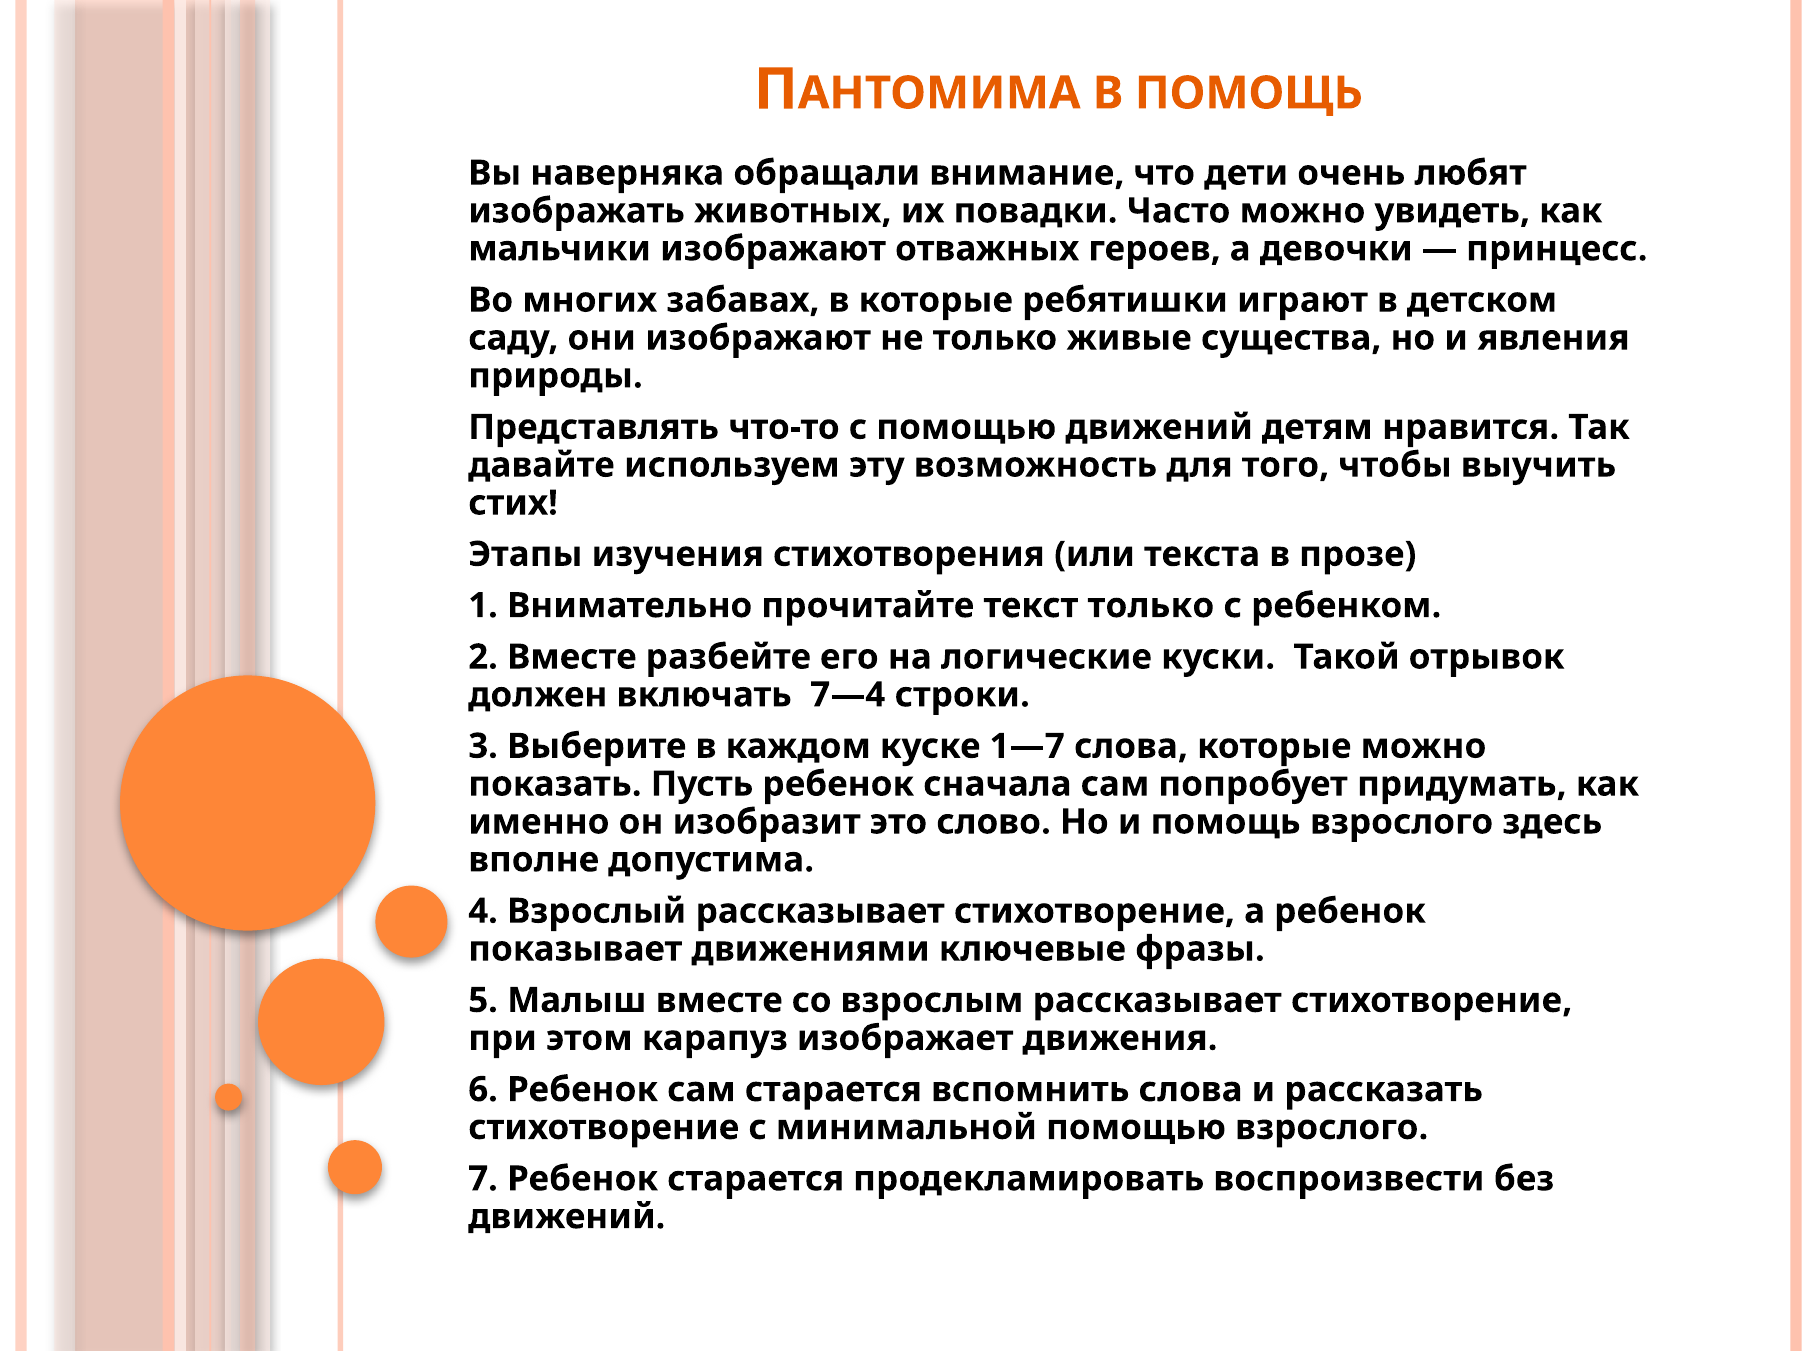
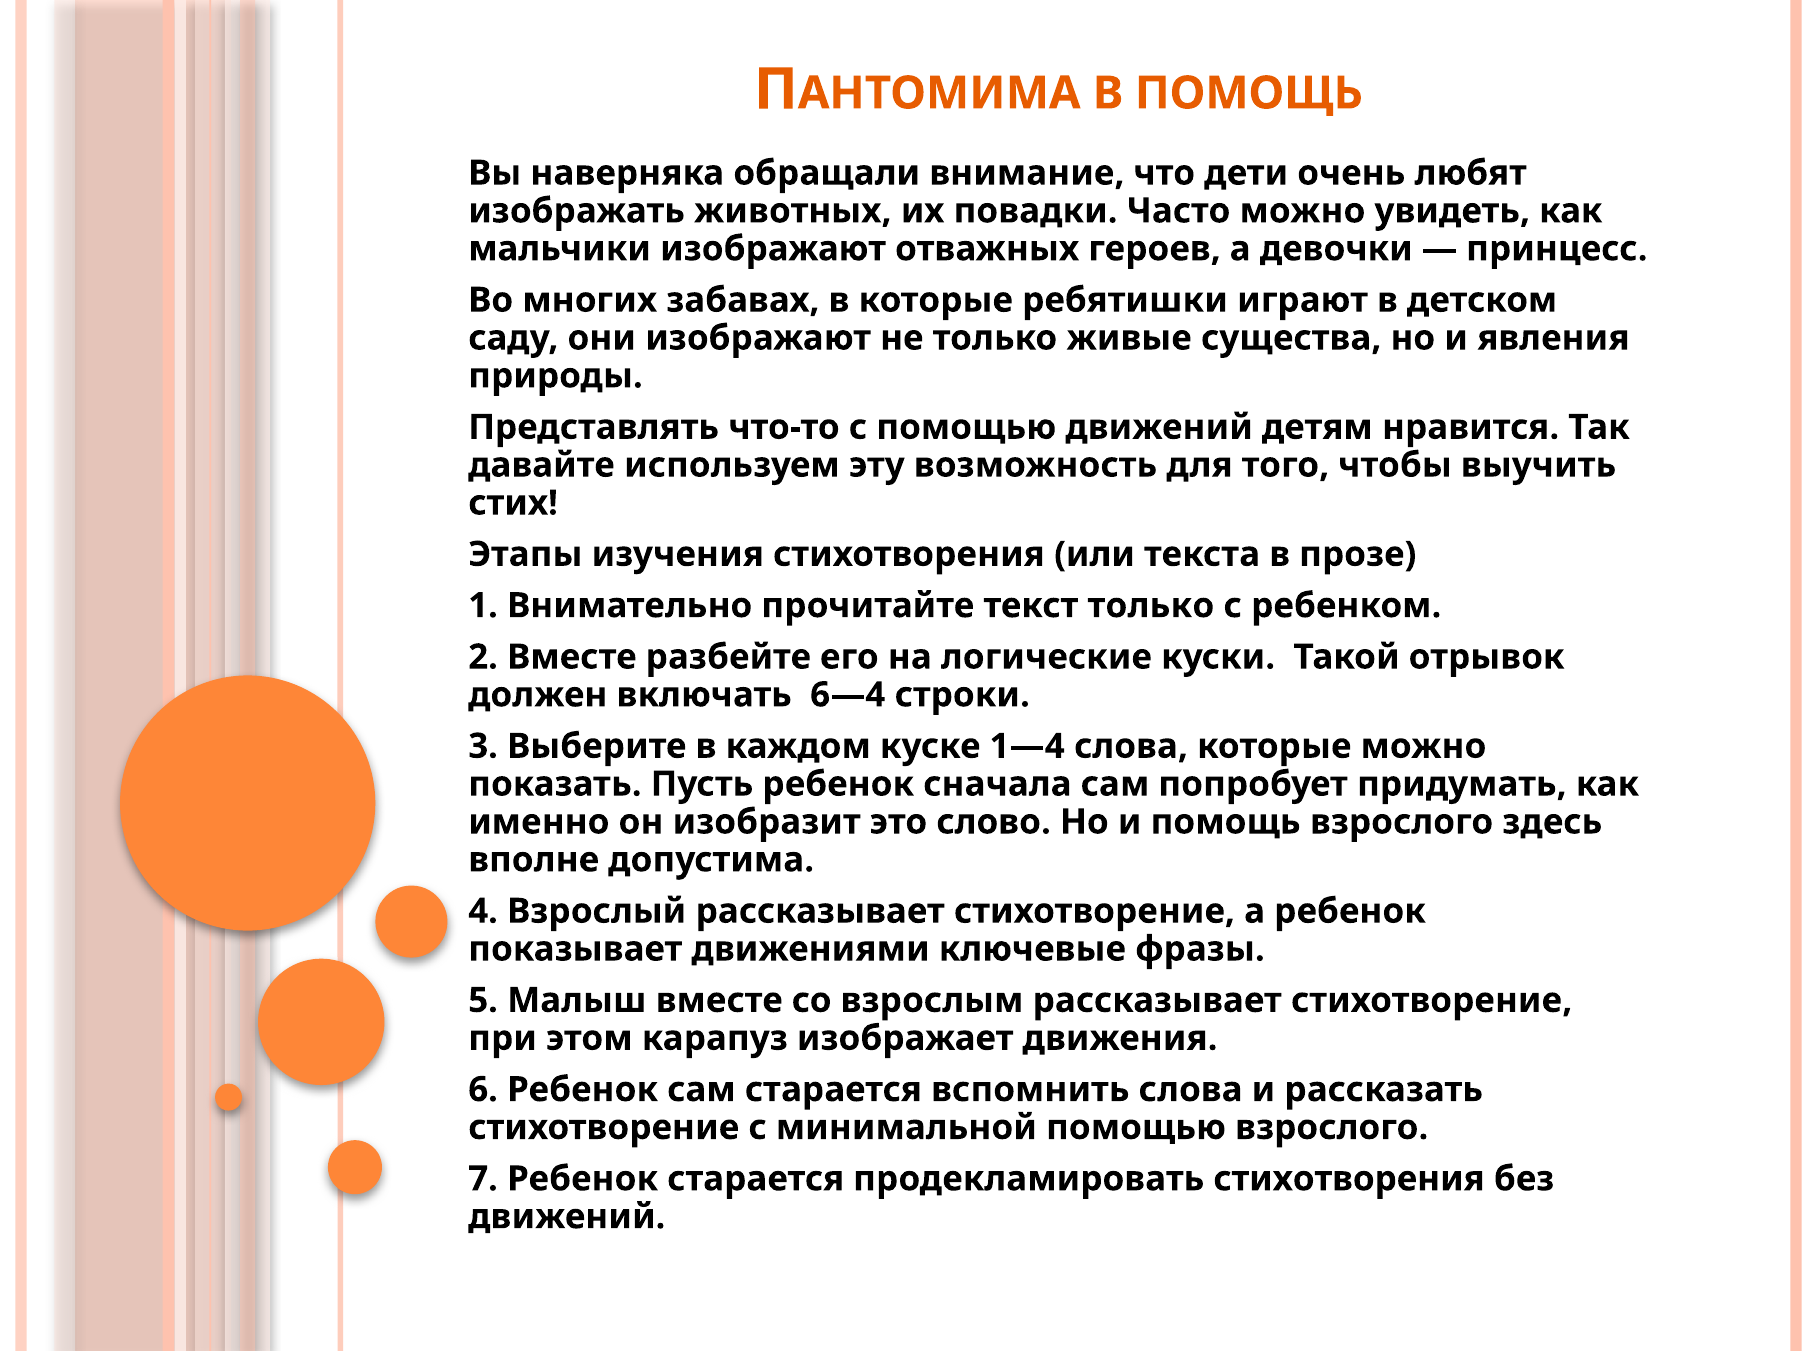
7—4: 7—4 -> 6—4
1—7: 1—7 -> 1—4
продекламировать воспроизвести: воспроизвести -> стихотворения
